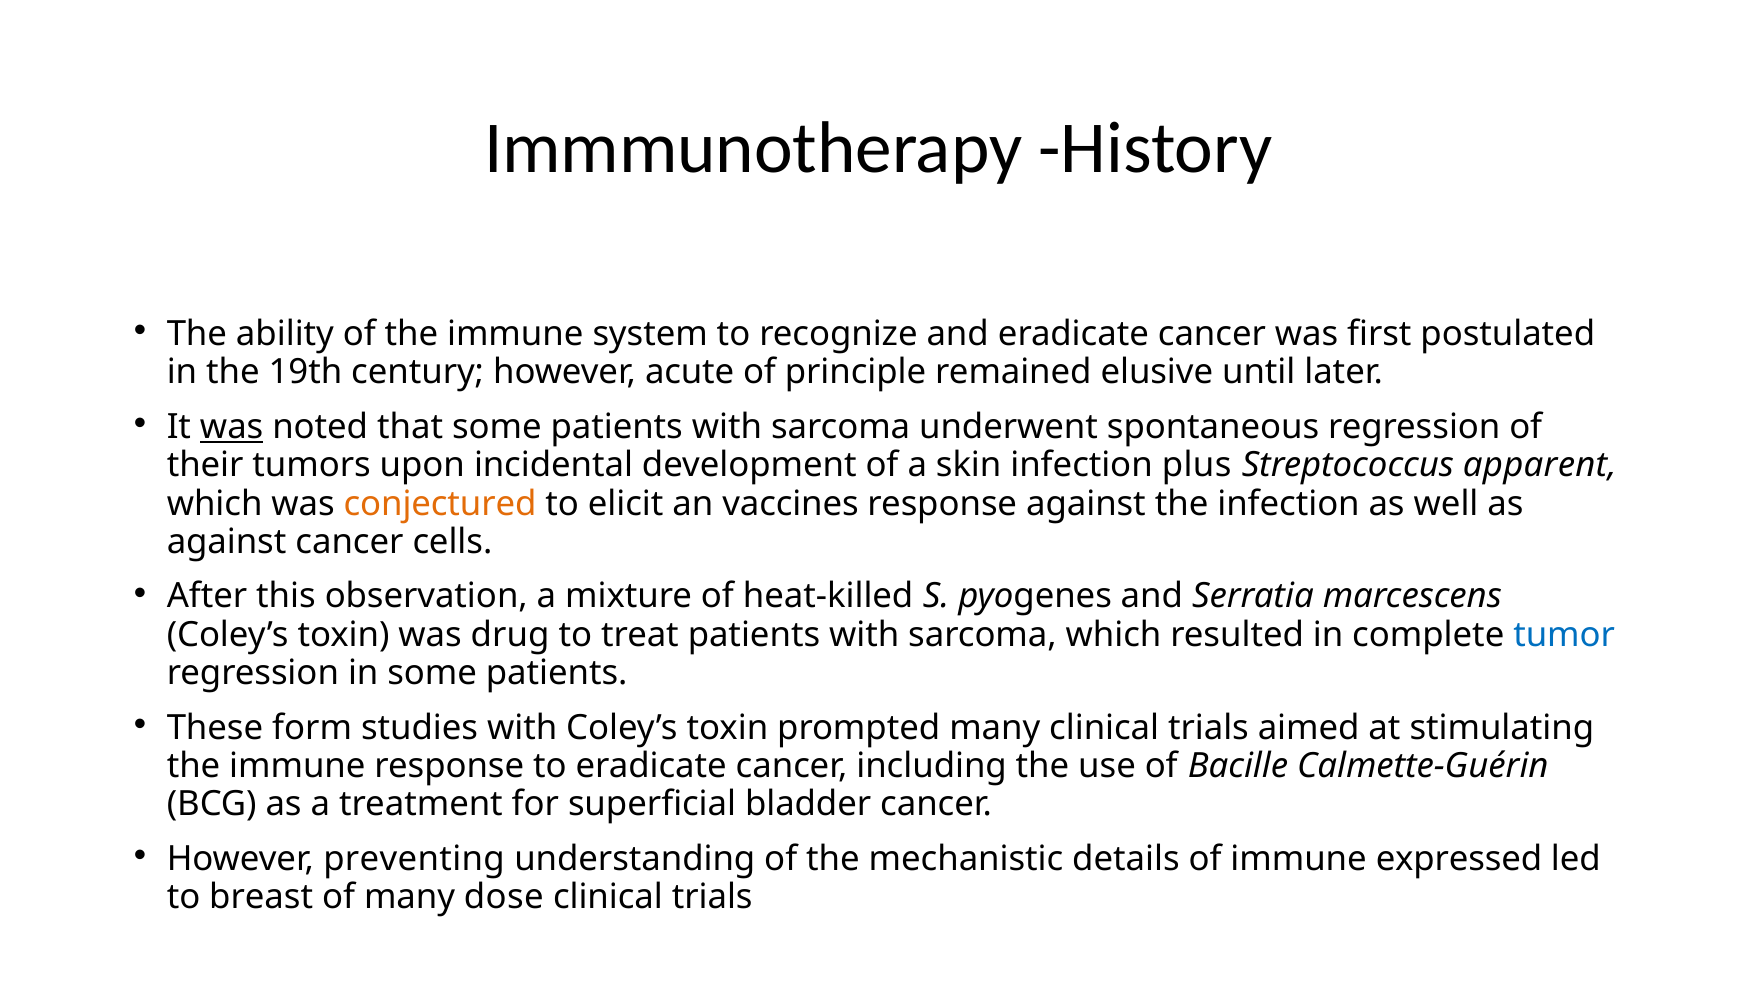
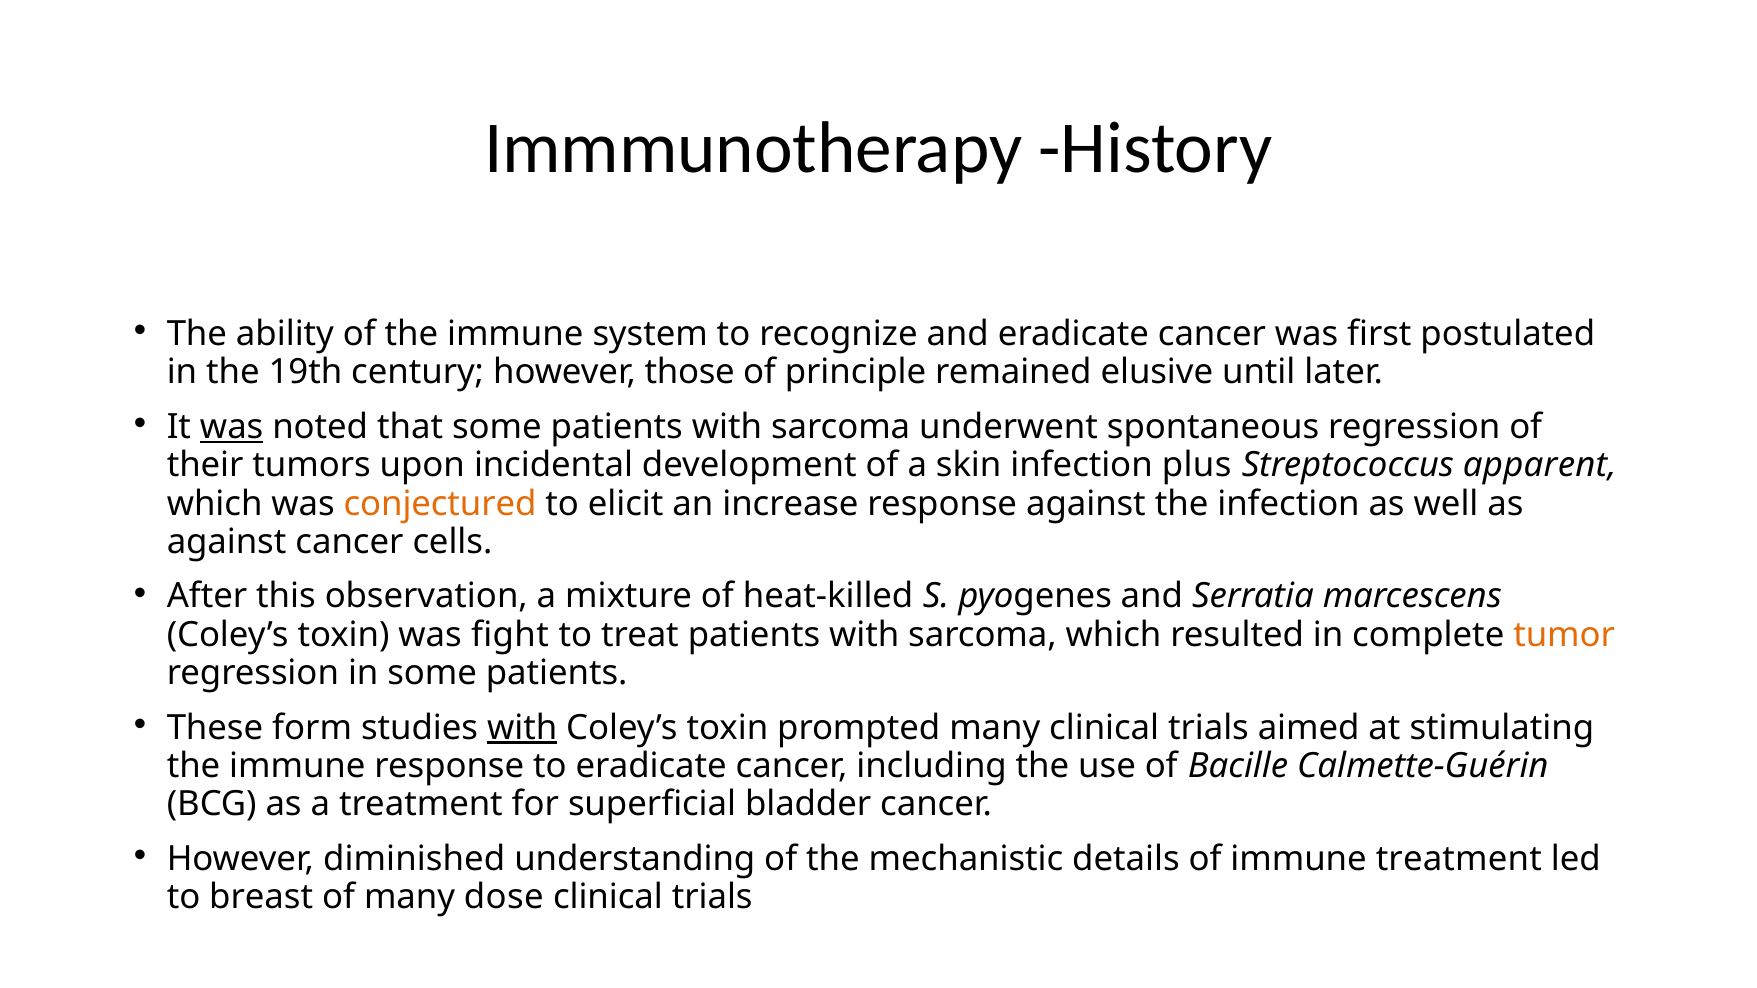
acute: acute -> those
vaccines: vaccines -> increase
drug: drug -> fight
tumor colour: blue -> orange
with at (522, 728) underline: none -> present
preventing: preventing -> diminished
immune expressed: expressed -> treatment
